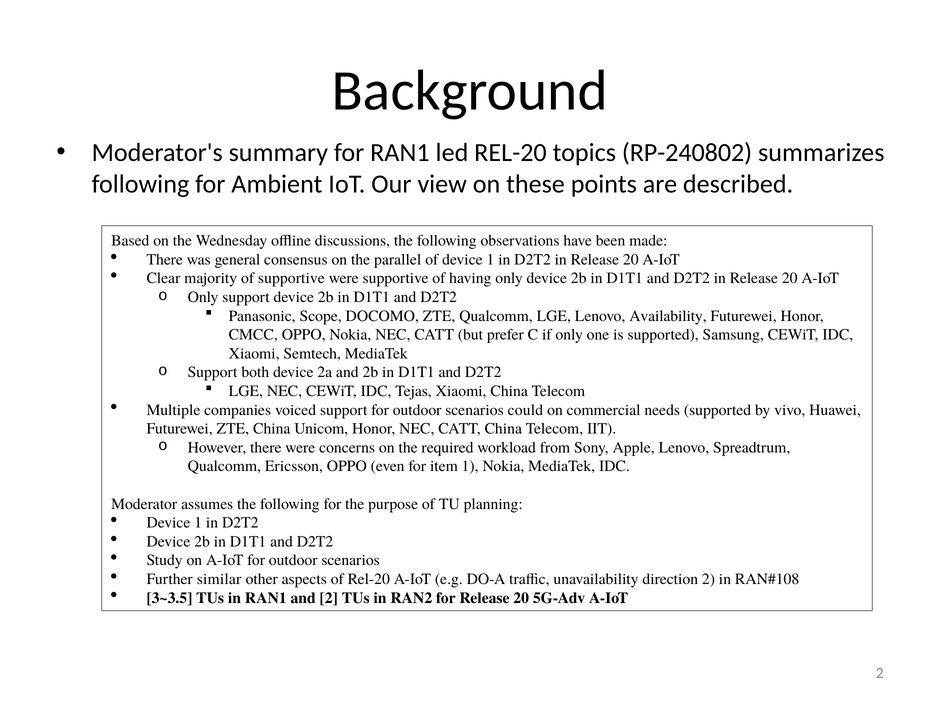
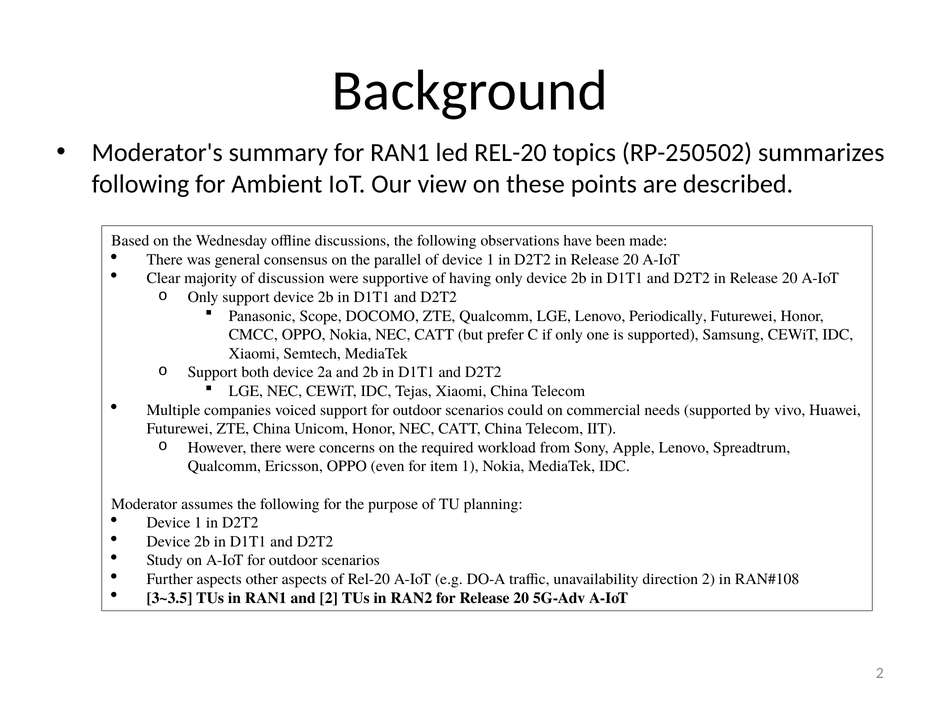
RP-240802: RP-240802 -> RP-250502
of supportive: supportive -> discussion
Availability: Availability -> Periodically
Further similar: similar -> aspects
